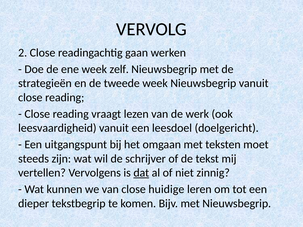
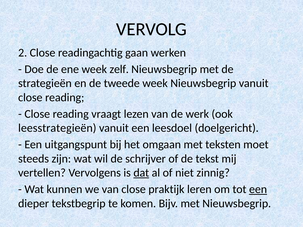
leesvaardigheid: leesvaardigheid -> leesstrategieën
huidige: huidige -> praktijk
een at (258, 190) underline: none -> present
